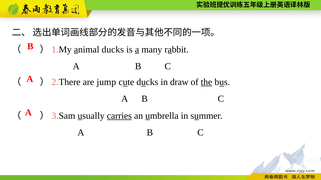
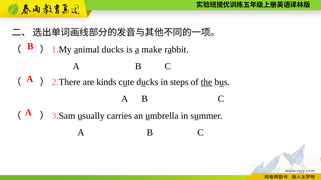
many: many -> make
jump: jump -> kinds
draw: draw -> steps
carries underline: present -> none
